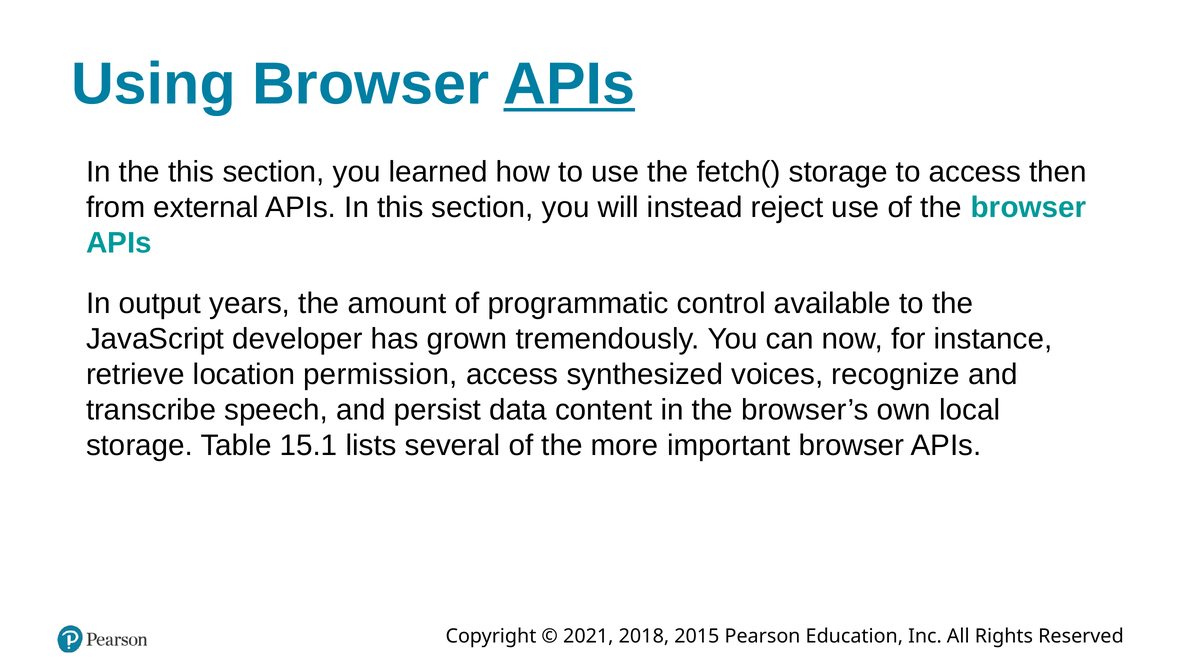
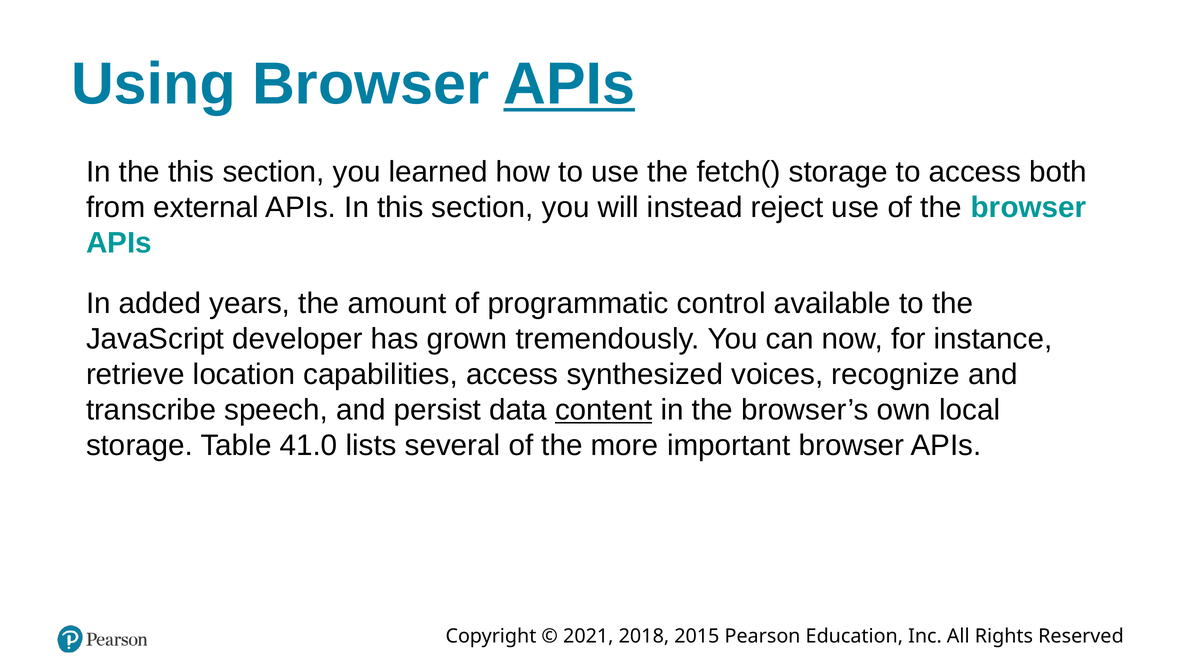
then: then -> both
output: output -> added
permission: permission -> capabilities
content underline: none -> present
15.1: 15.1 -> 41.0
